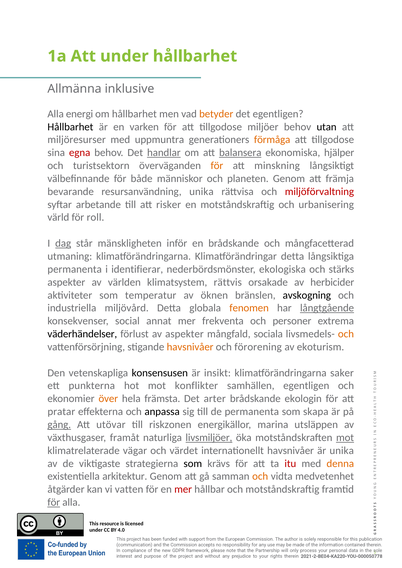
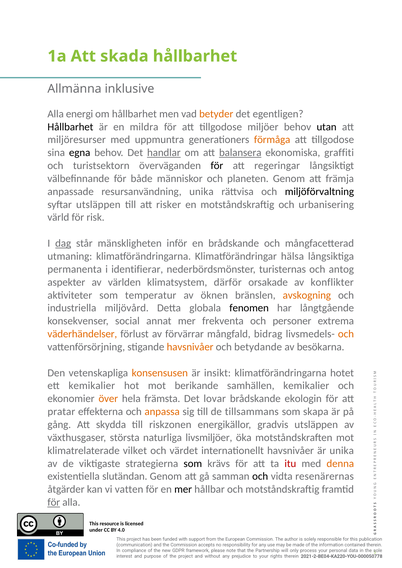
Att under: under -> skada
varken: varken -> mildra
egna colour: red -> black
hjälper: hjälper -> graffiti
för at (217, 166) colour: orange -> black
minskning: minskning -> regeringar
bevarande: bevarande -> anpassade
miljöförvaltning colour: red -> black
syftar arbetande: arbetande -> utsläppen
roll: roll -> risk
Klimatförändringar detta: detta -> hälsa
ekologiska: ekologiska -> turisternas
stärks: stärks -> antog
rättvis: rättvis -> därför
herbicider: herbicider -> konflikter
avskogning colour: black -> orange
fenomen colour: orange -> black
långtgående underline: present -> none
väderhändelser colour: black -> orange
av aspekter: aspekter -> förvärrar
sociala: sociala -> bidrag
förorening: förorening -> betydande
ekoturism: ekoturism -> besökarna
konsensusen colour: black -> orange
saker: saker -> hotet
ett punkterna: punkterna -> kemikalier
konflikter: konflikter -> berikande
samhällen egentligen: egentligen -> kemikalier
arter: arter -> lovar
anpassa colour: black -> orange
de permanenta: permanenta -> tillsammans
gång underline: present -> none
utövar: utövar -> skydda
marina: marina -> gradvis
framåt: framåt -> största
livsmiljöer underline: present -> none
mot at (345, 438) underline: present -> none
vägar: vägar -> vilket
arkitektur: arkitektur -> slutändan
och at (260, 477) colour: orange -> black
medvetenhet: medvetenhet -> resenärernas
mer at (183, 490) colour: red -> black
